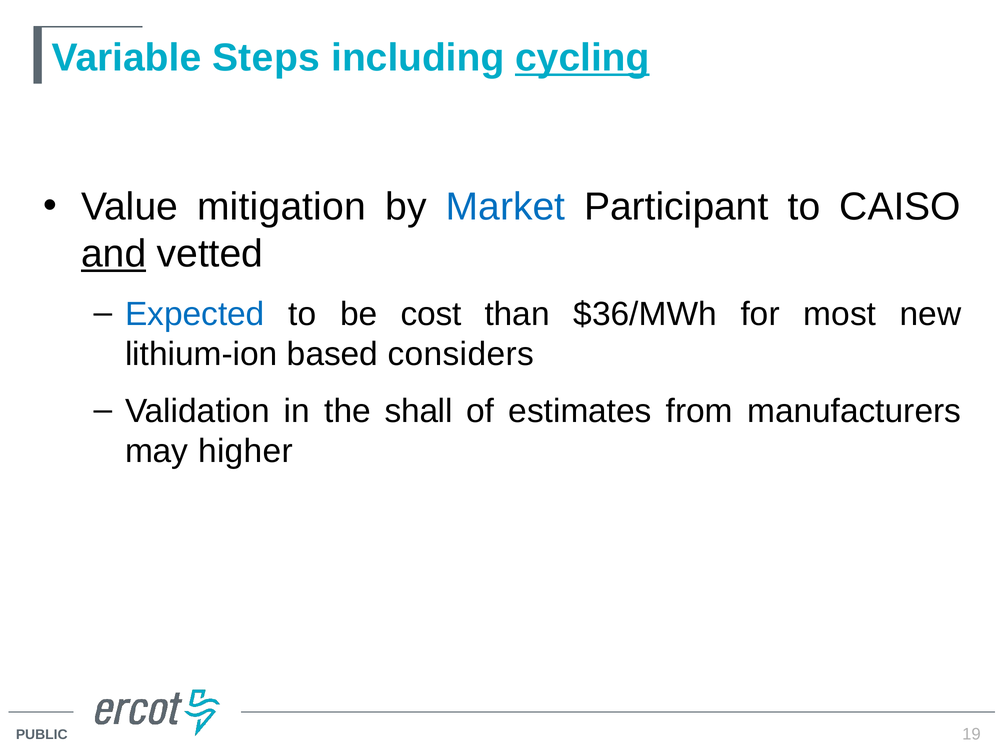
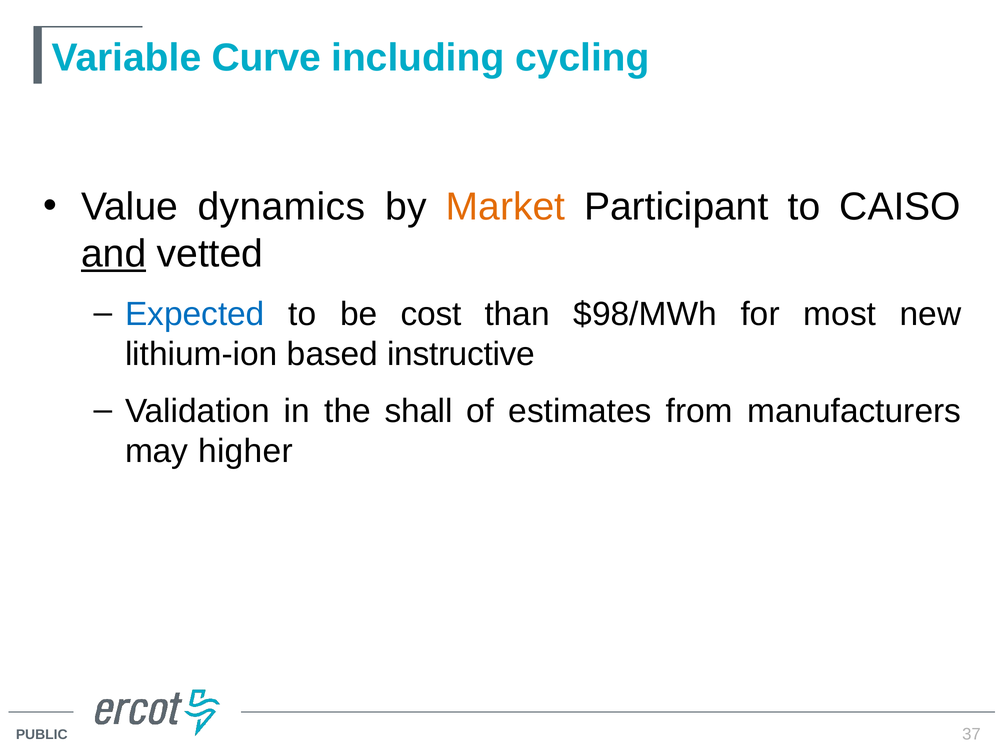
Steps: Steps -> Curve
cycling underline: present -> none
mitigation: mitigation -> dynamics
Market colour: blue -> orange
$36/MWh: $36/MWh -> $98/MWh
considers: considers -> instructive
19: 19 -> 37
